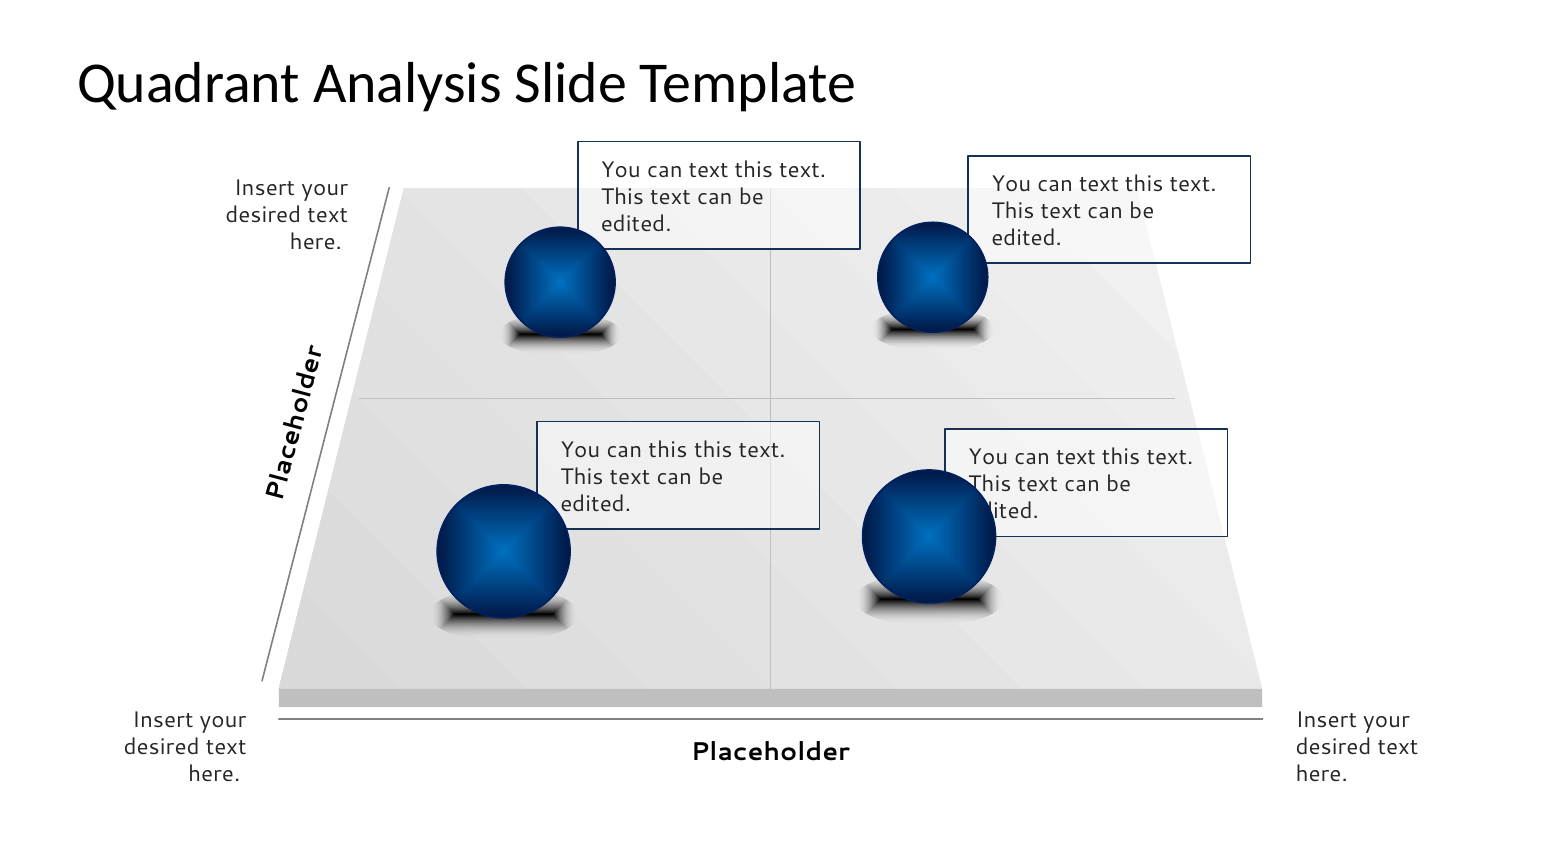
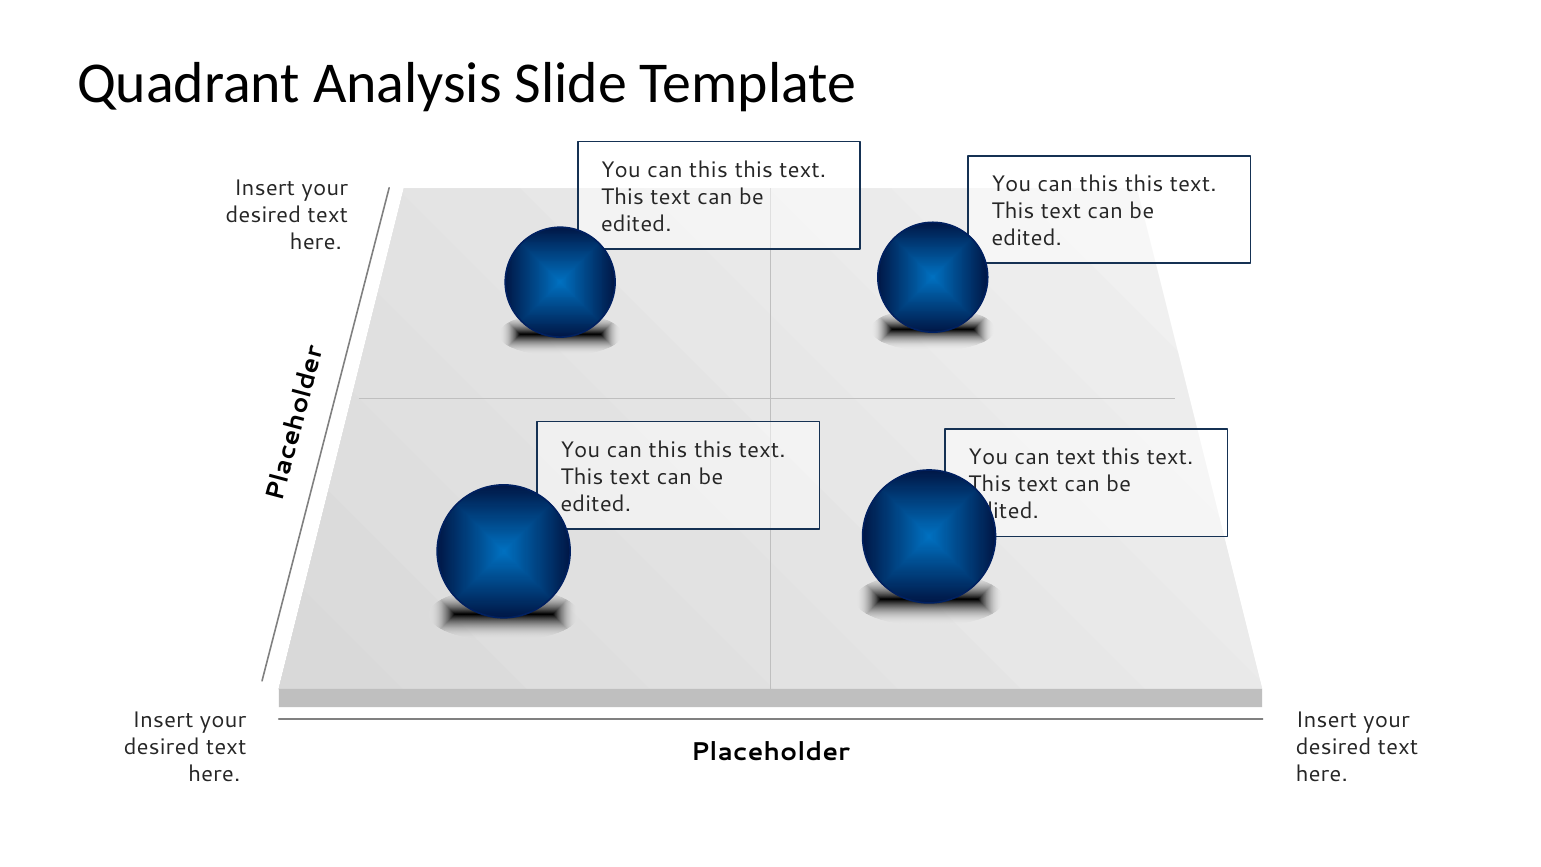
text at (709, 170): text -> this
text at (1099, 184): text -> this
